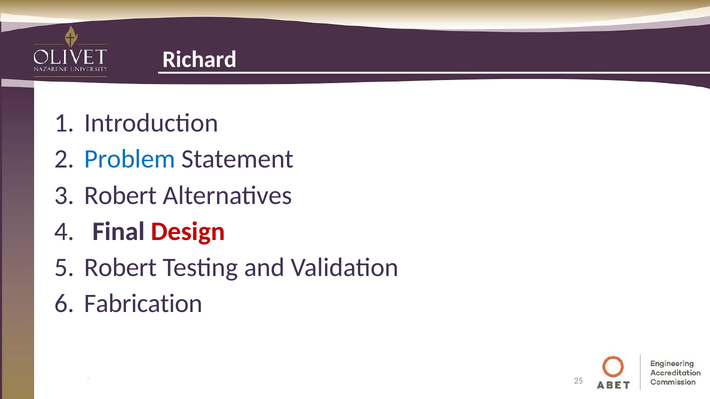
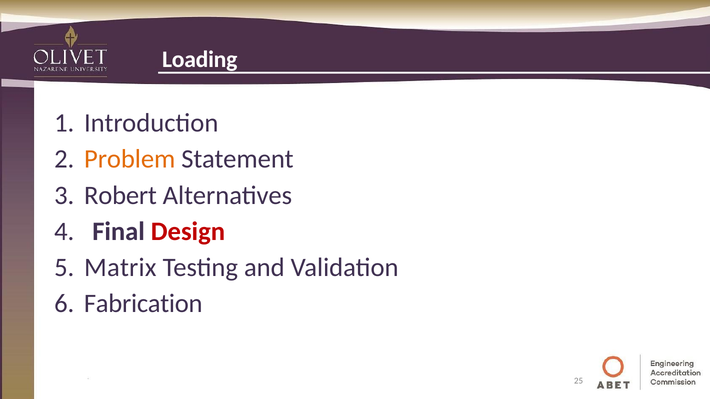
Richard: Richard -> Loading
Problem colour: blue -> orange
Robert at (120, 268): Robert -> Matrix
